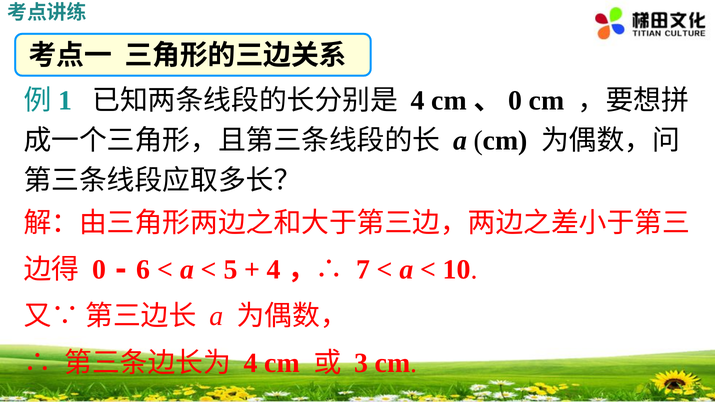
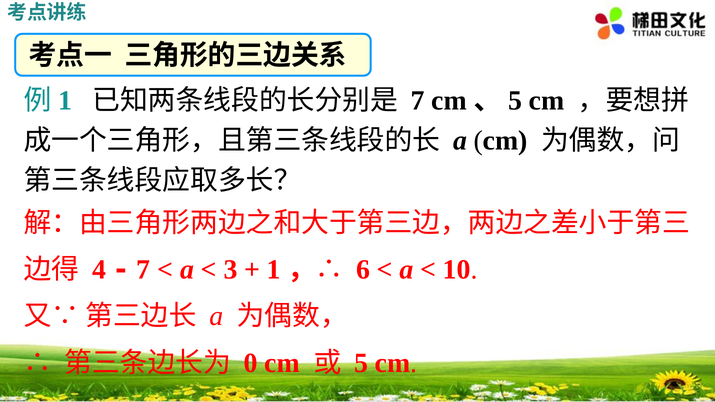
4 at (418, 101): 4 -> 7
0 at (515, 101): 0 -> 5
0 at (99, 270): 0 -> 4
6 at (143, 270): 6 -> 7
5: 5 -> 3
4 at (274, 270): 4 -> 1
7: 7 -> 6
4 at (251, 363): 4 -> 0
3 at (361, 363): 3 -> 5
